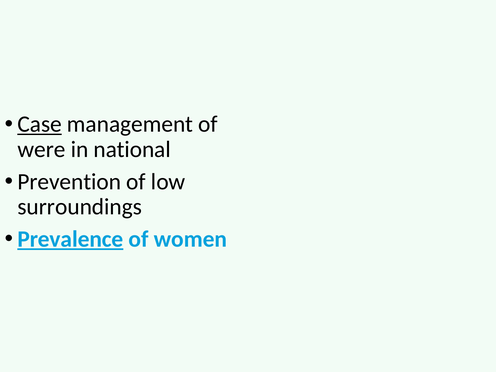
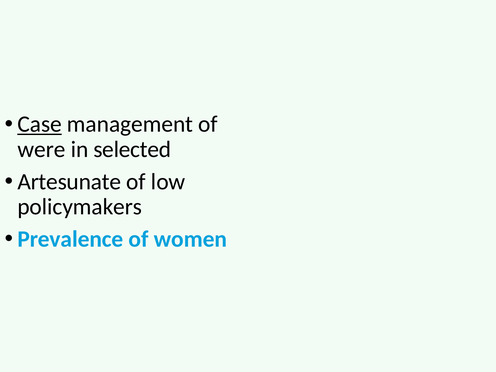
national: national -> selected
Prevention: Prevention -> Artesunate
surroundings: surroundings -> policymakers
Prevalence underline: present -> none
